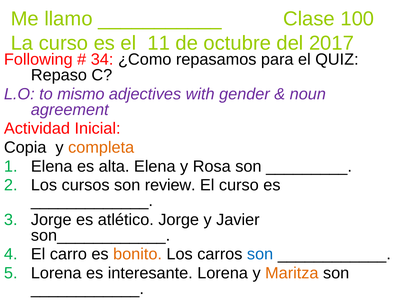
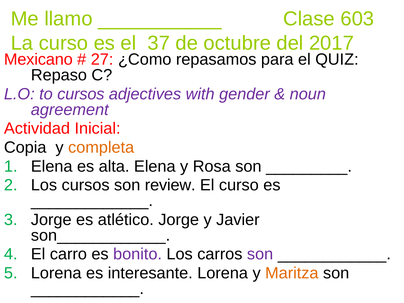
100: 100 -> 603
11: 11 -> 37
Following: Following -> Mexicano
34: 34 -> 27
to mismo: mismo -> cursos
bonito colour: orange -> purple
son at (260, 254) colour: blue -> purple
